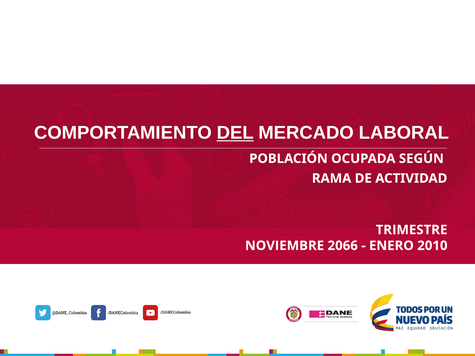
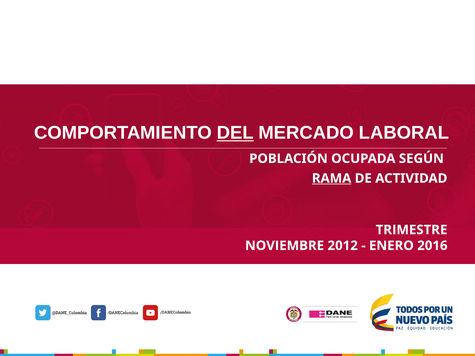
RAMA underline: none -> present
2066: 2066 -> 2012
2010: 2010 -> 2016
